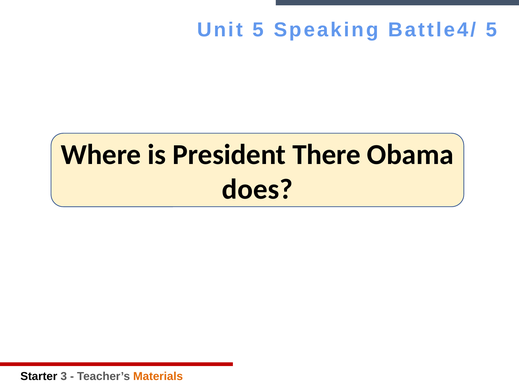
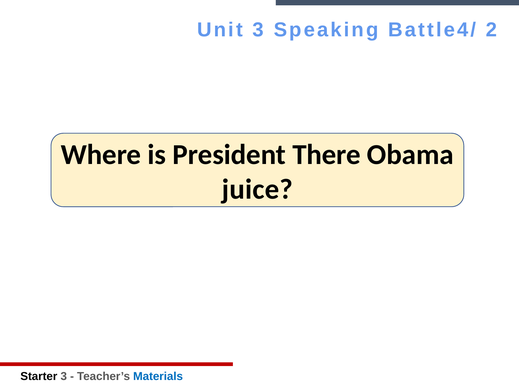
Unit 5: 5 -> 3
Battle4/ 5: 5 -> 2
does: does -> juice
Materials colour: orange -> blue
